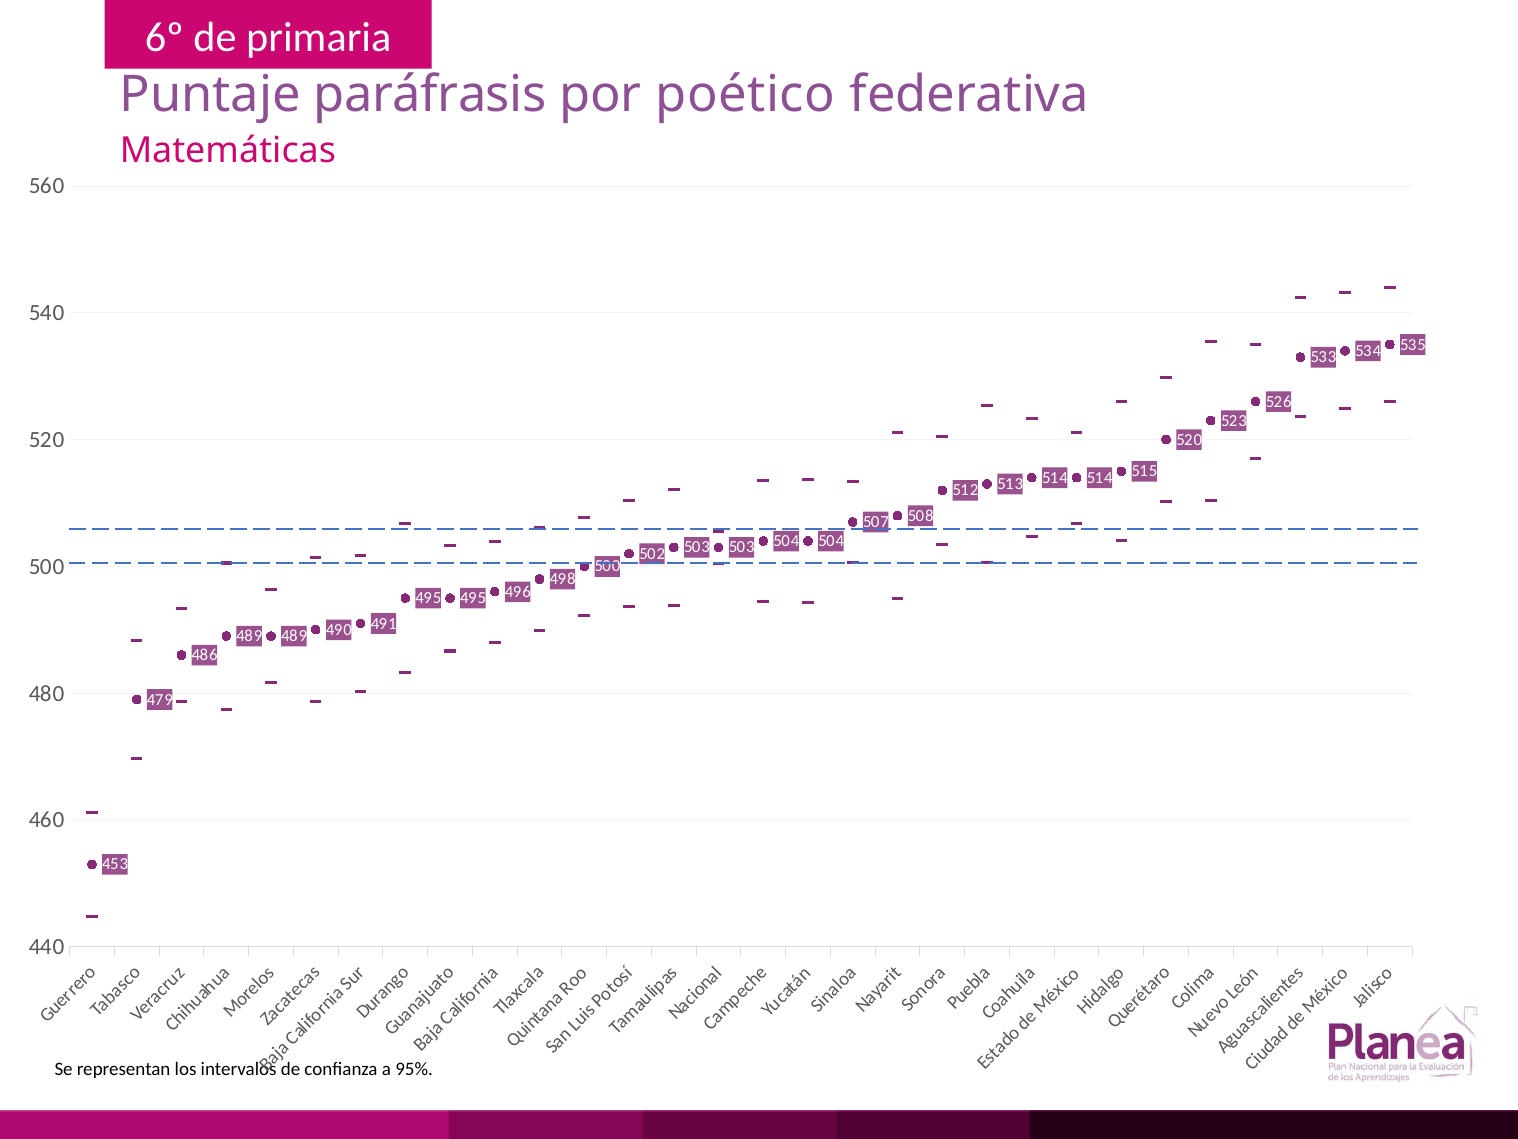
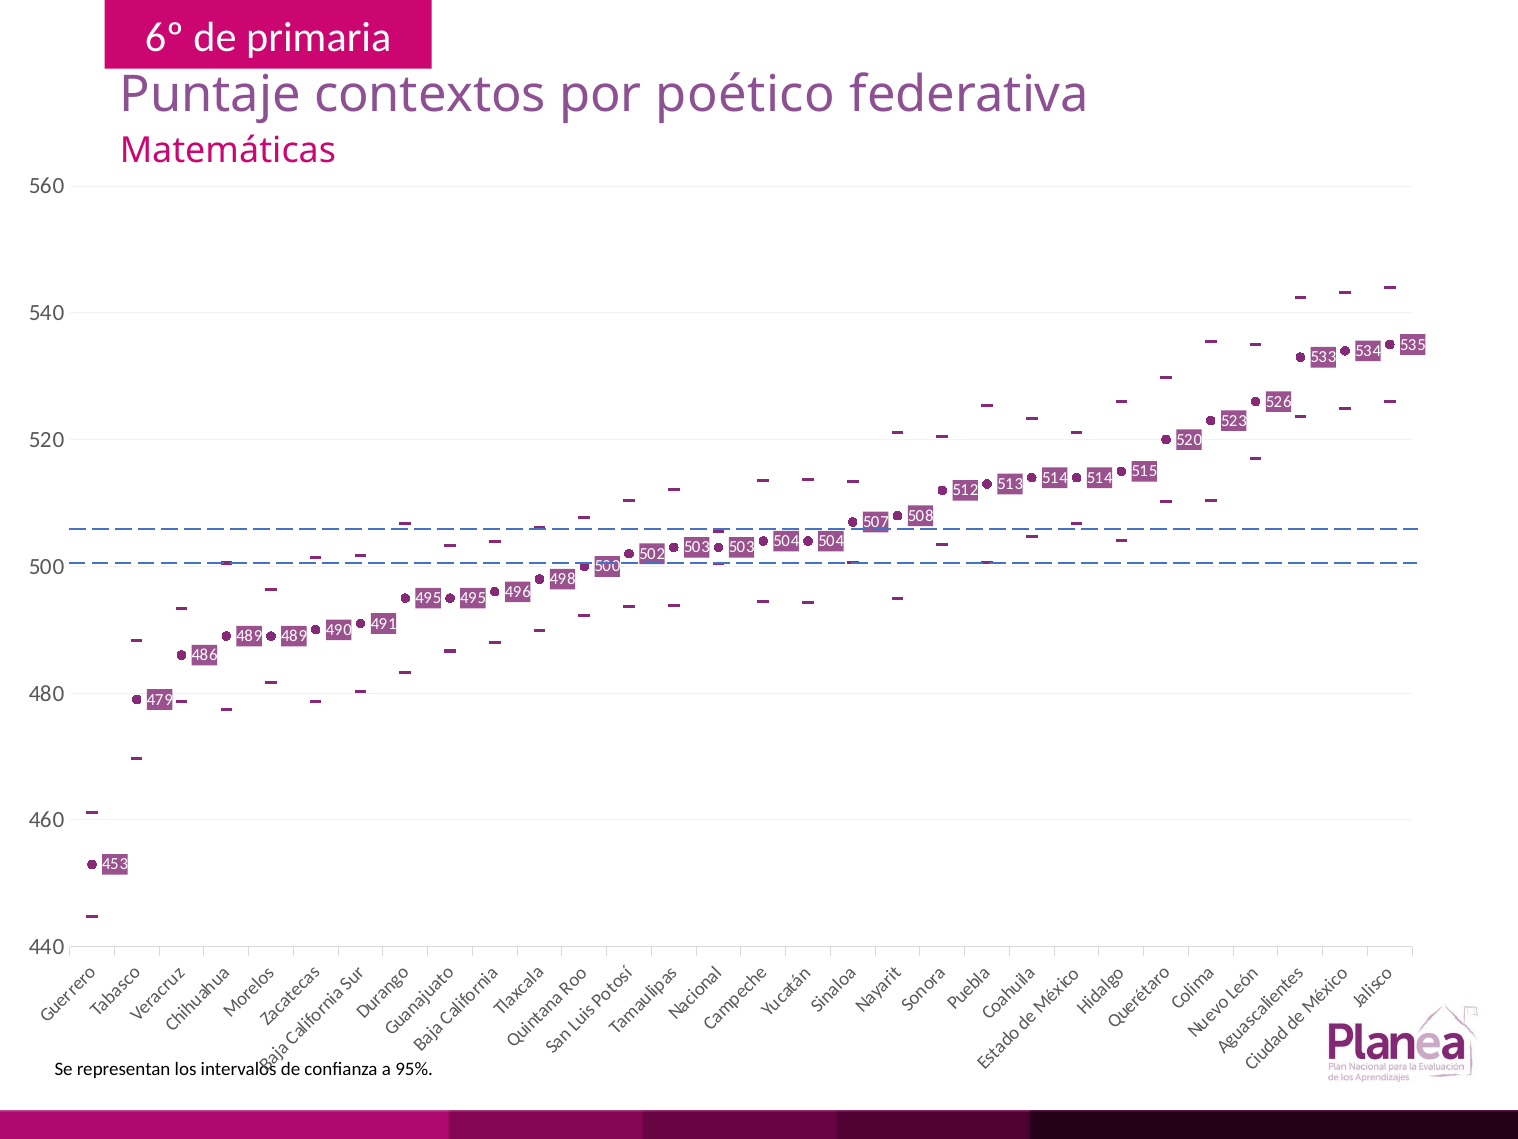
paráfrasis: paráfrasis -> contextos
